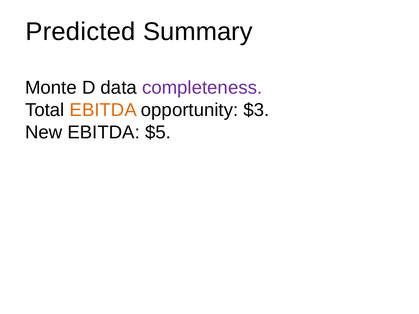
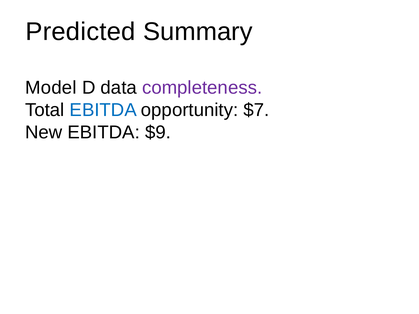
Monte: Monte -> Model
EBITDA at (103, 110) colour: orange -> blue
$3: $3 -> $7
$5: $5 -> $9
